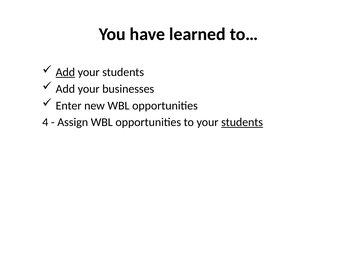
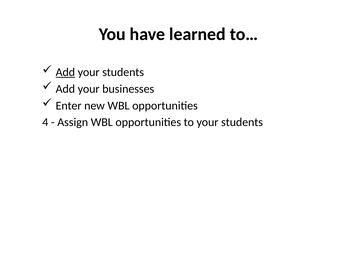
students at (242, 122) underline: present -> none
